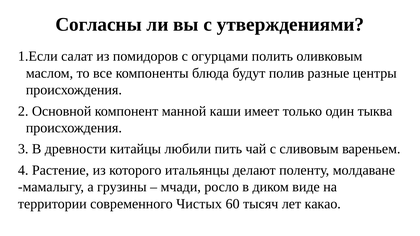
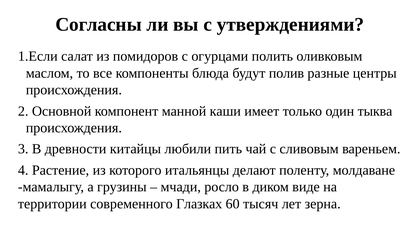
Чистых: Чистых -> Глазках
какао: какао -> зерна
